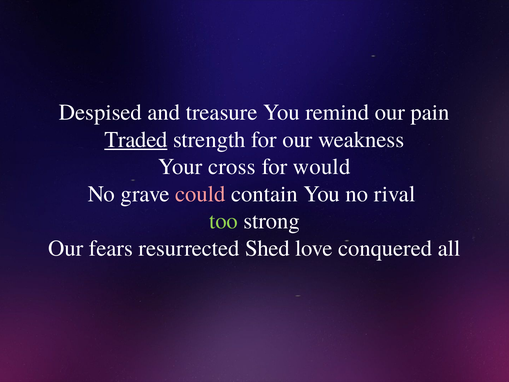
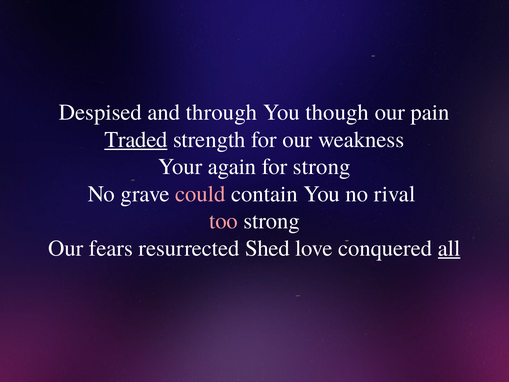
treasure: treasure -> through
remind: remind -> though
cross: cross -> again
for would: would -> strong
too colour: light green -> pink
all underline: none -> present
